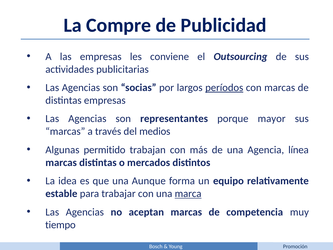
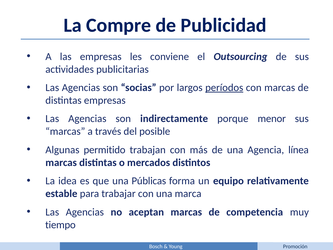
representantes: representantes -> indirectamente
mayor: mayor -> menor
medios: medios -> posible
Aunque: Aunque -> Públicas
marca underline: present -> none
